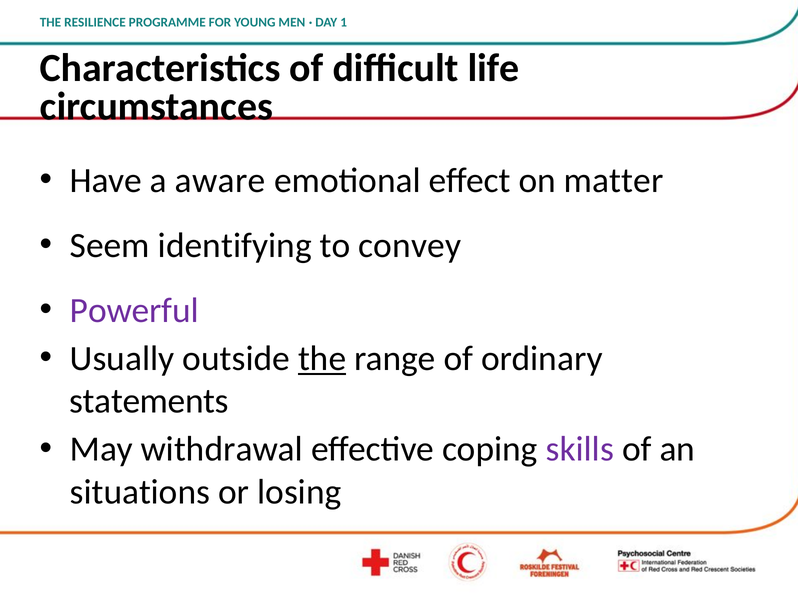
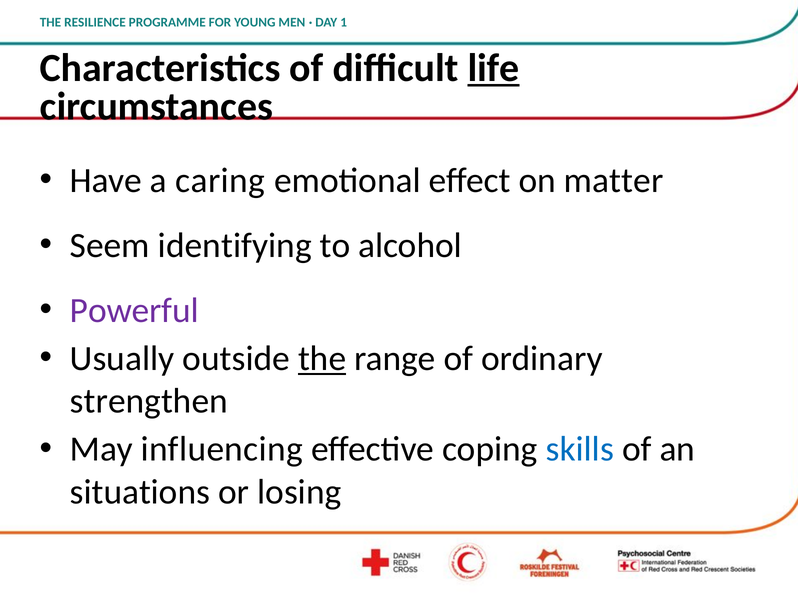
life underline: none -> present
aware: aware -> caring
convey: convey -> alcohol
statements: statements -> strengthen
withdrawal: withdrawal -> influencing
skills colour: purple -> blue
